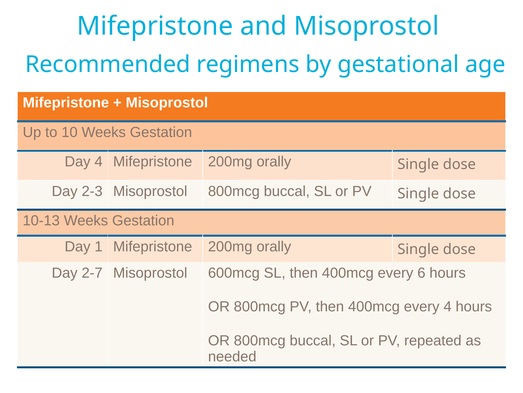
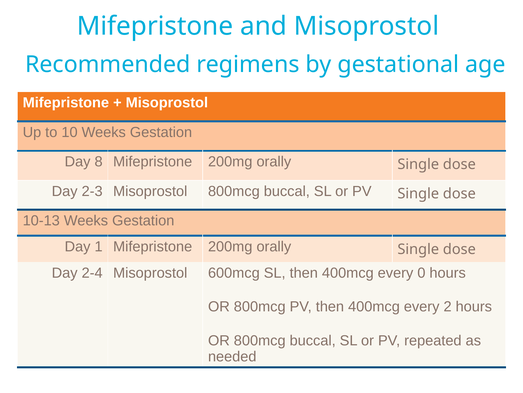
Day 4: 4 -> 8
2-7: 2-7 -> 2-4
6: 6 -> 0
every 4: 4 -> 2
